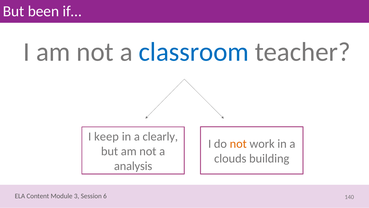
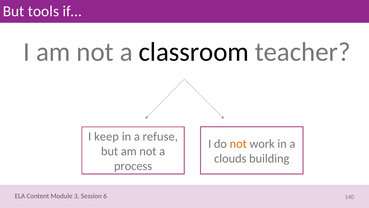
been: been -> tools
classroom colour: blue -> black
clearly: clearly -> refuse
analysis: analysis -> process
